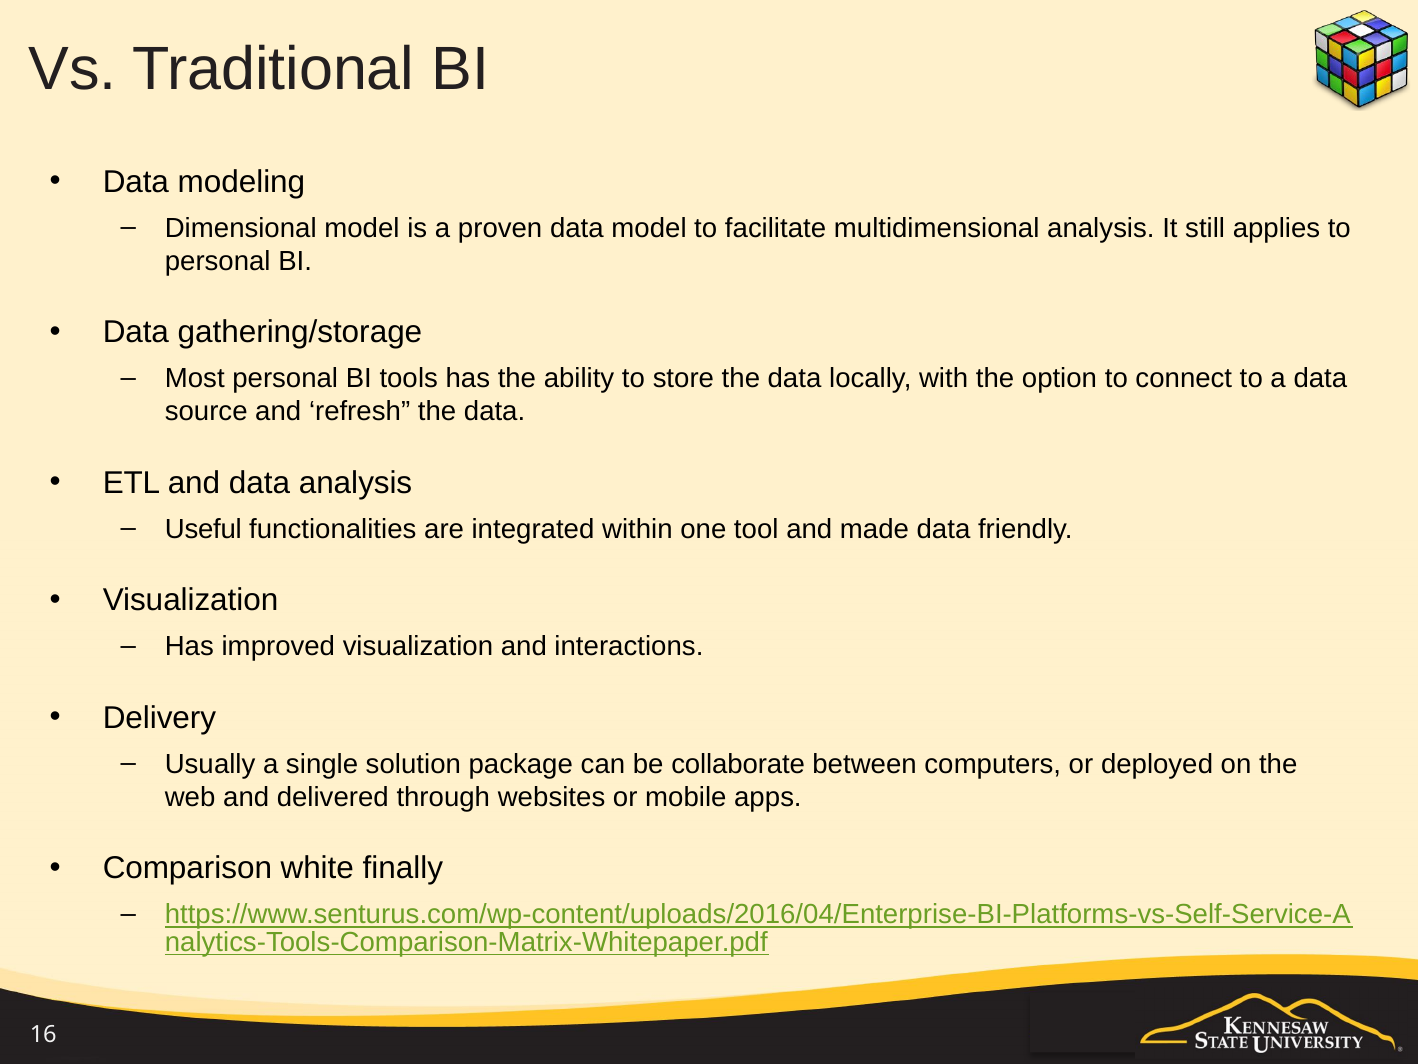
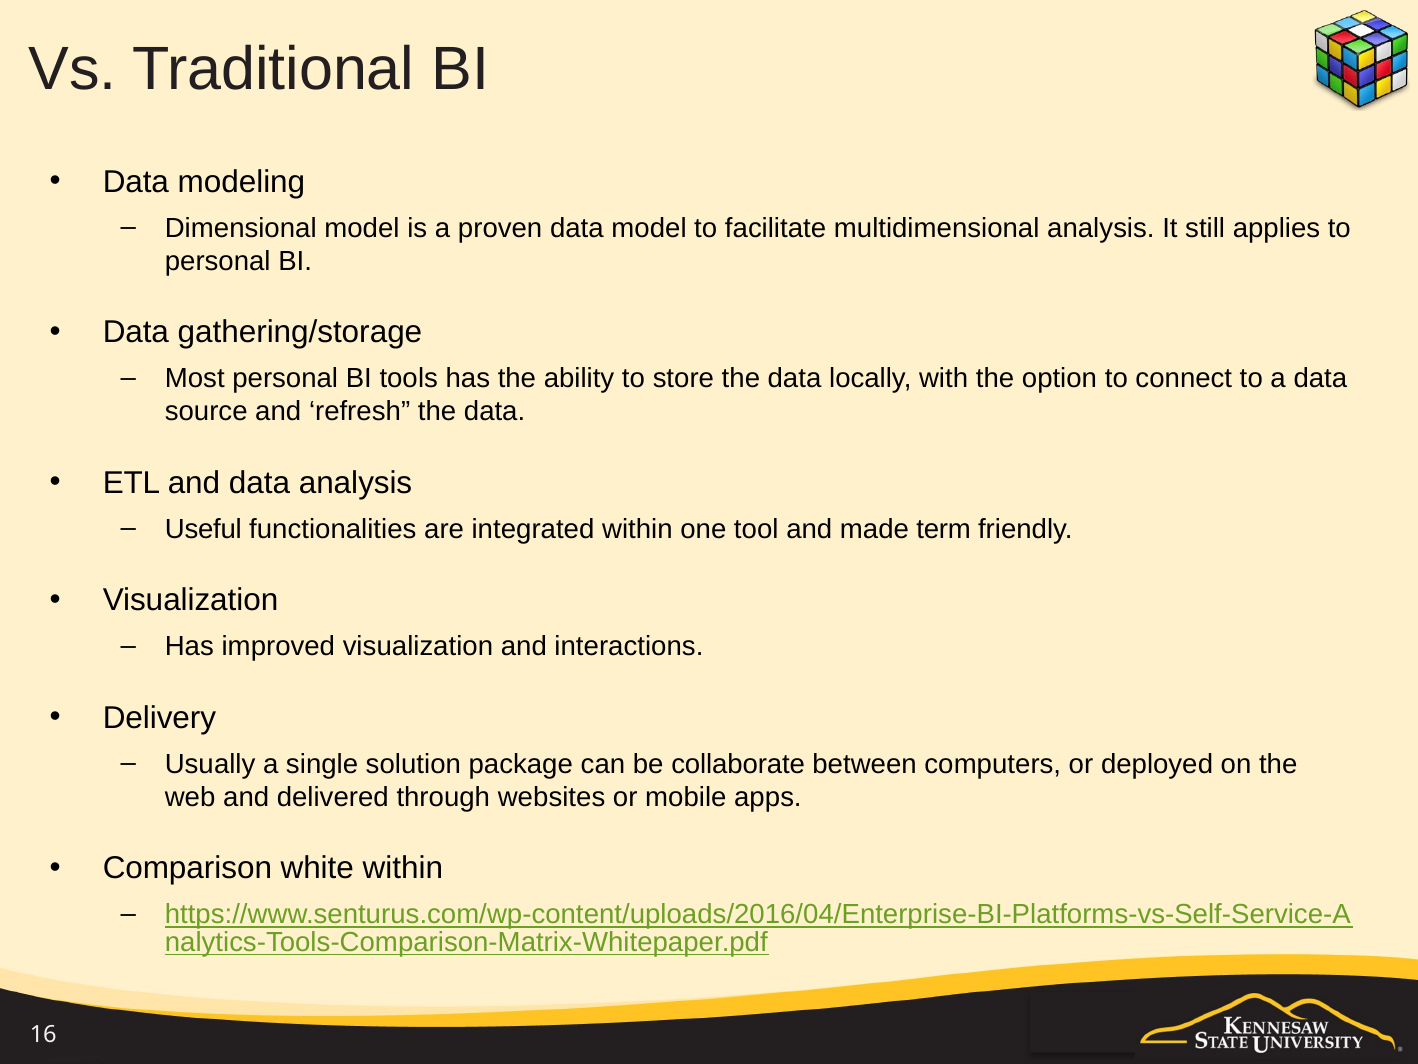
made data: data -> term
white finally: finally -> within
